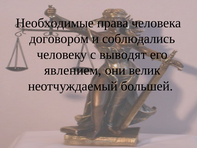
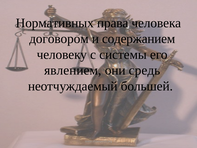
Необходимые: Необходимые -> Нормативных
соблюдались: соблюдались -> содержанием
выводят: выводят -> системы
велик: велик -> средь
